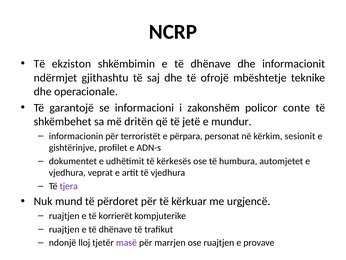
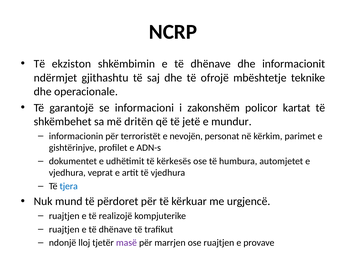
conte: conte -> kartat
përpara: përpara -> nevojën
sesionit: sesionit -> parimet
tjera colour: purple -> blue
korrierët: korrierët -> realizojë
